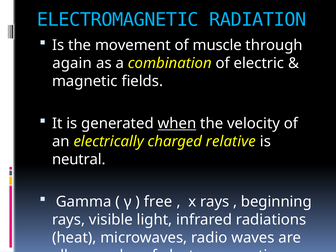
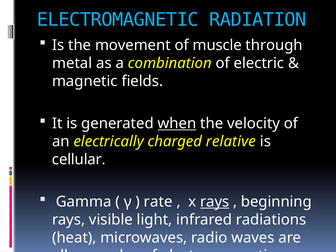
again: again -> metal
neutral: neutral -> cellular
free: free -> rate
rays at (215, 202) underline: none -> present
